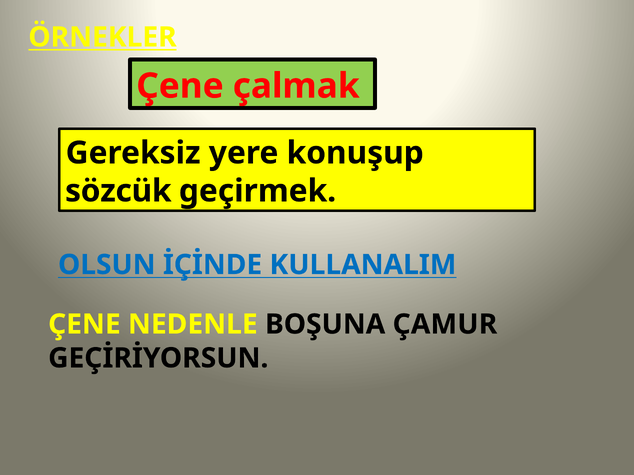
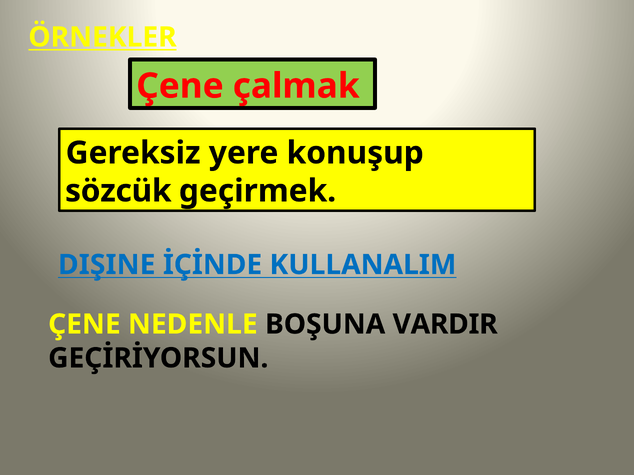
OLSUN: OLSUN -> DIŞINE
ÇAMUR: ÇAMUR -> VARDIR
